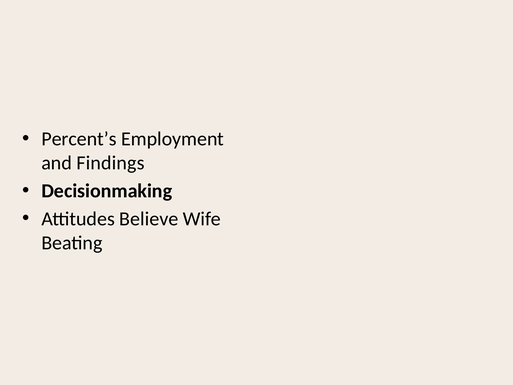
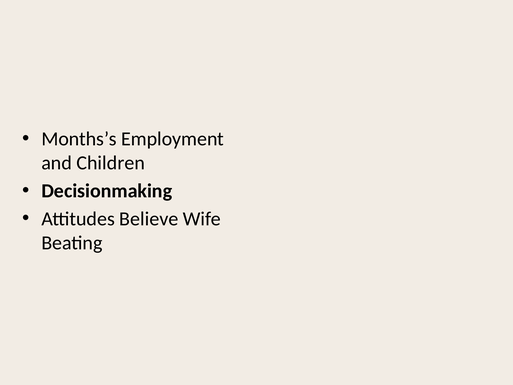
Percent’s: Percent’s -> Months’s
Findings: Findings -> Children
